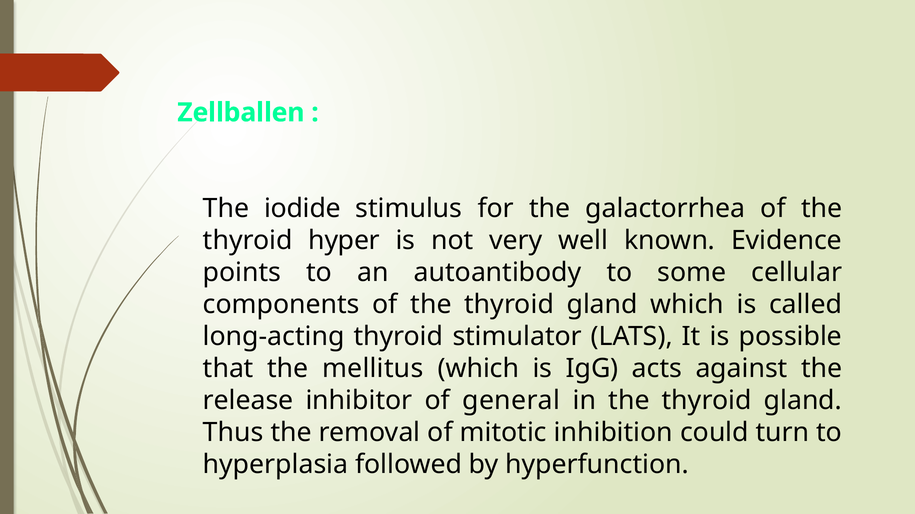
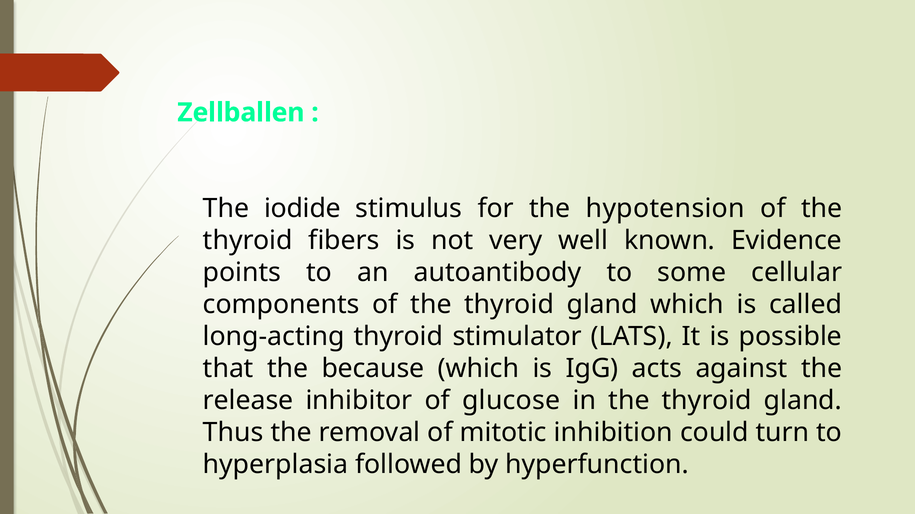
galactorrhea: galactorrhea -> hypotension
hyper: hyper -> fibers
mellitus: mellitus -> because
general: general -> glucose
